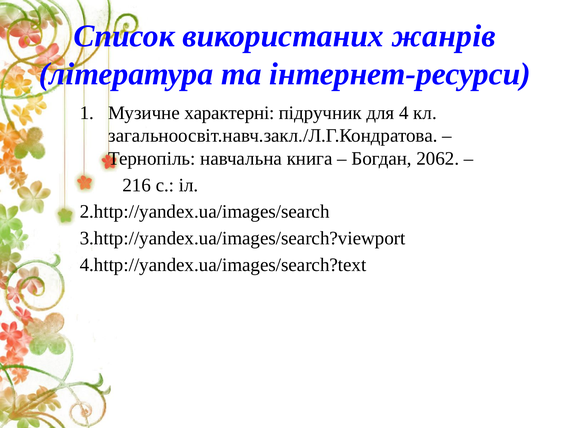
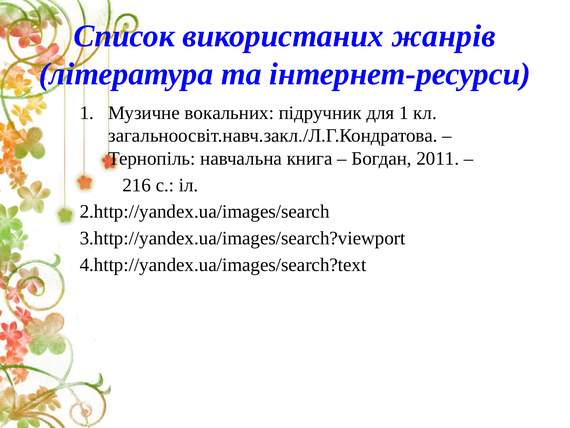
характерні: характерні -> вокальних
для 4: 4 -> 1
2062: 2062 -> 2011
